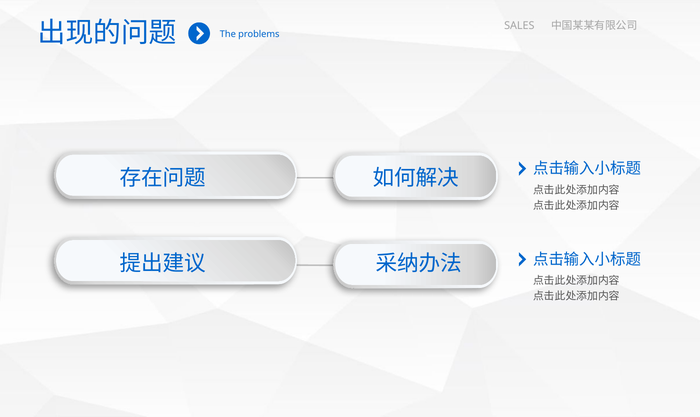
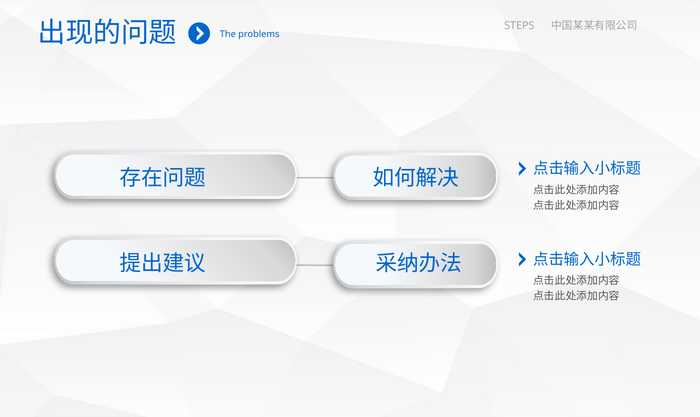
SALES: SALES -> STEPS
